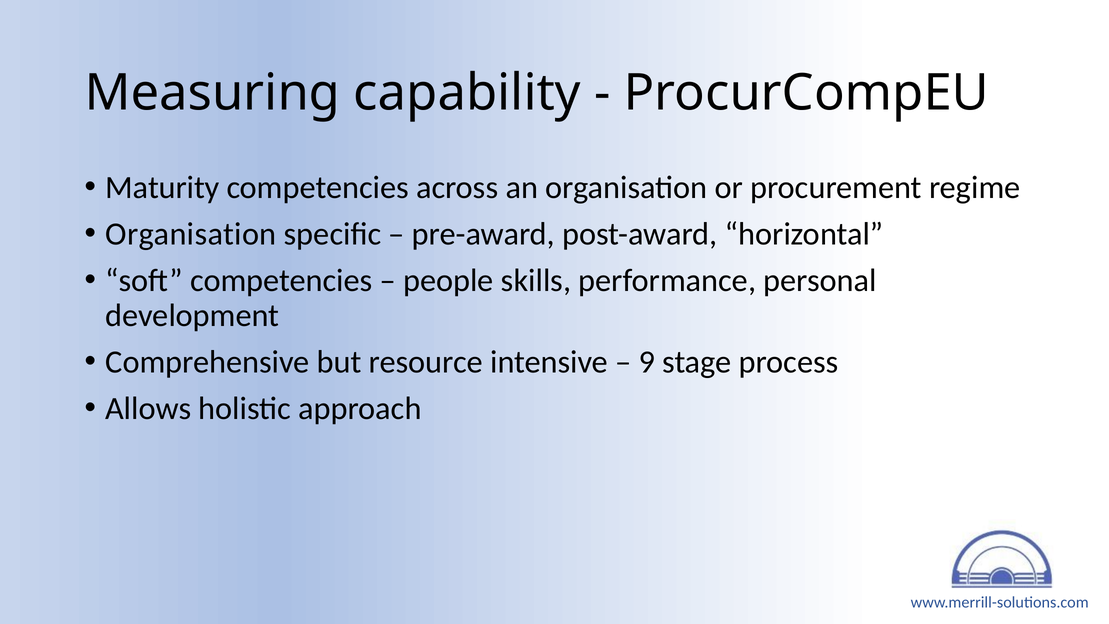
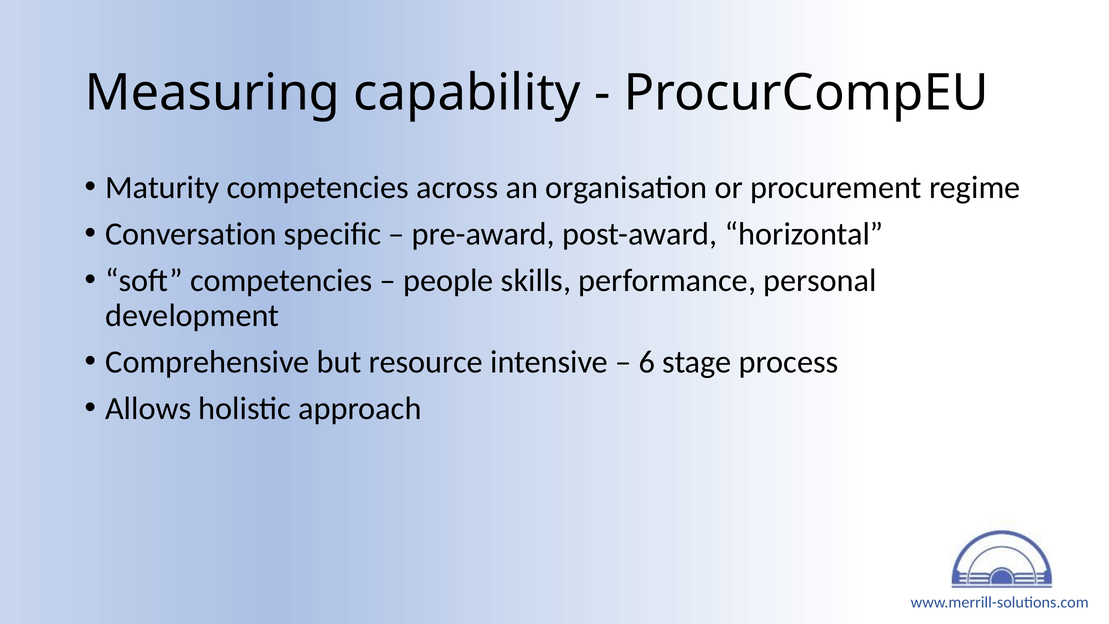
Organisation at (191, 234): Organisation -> Conversation
9: 9 -> 6
